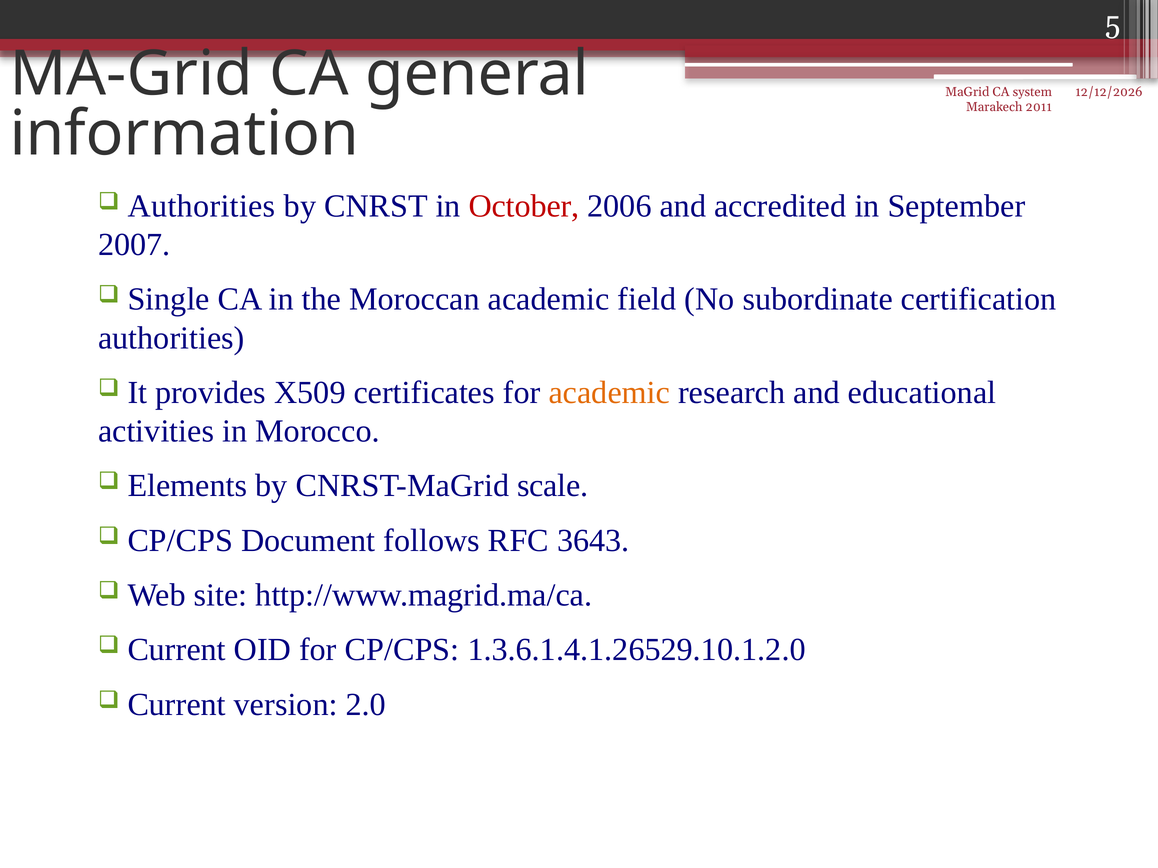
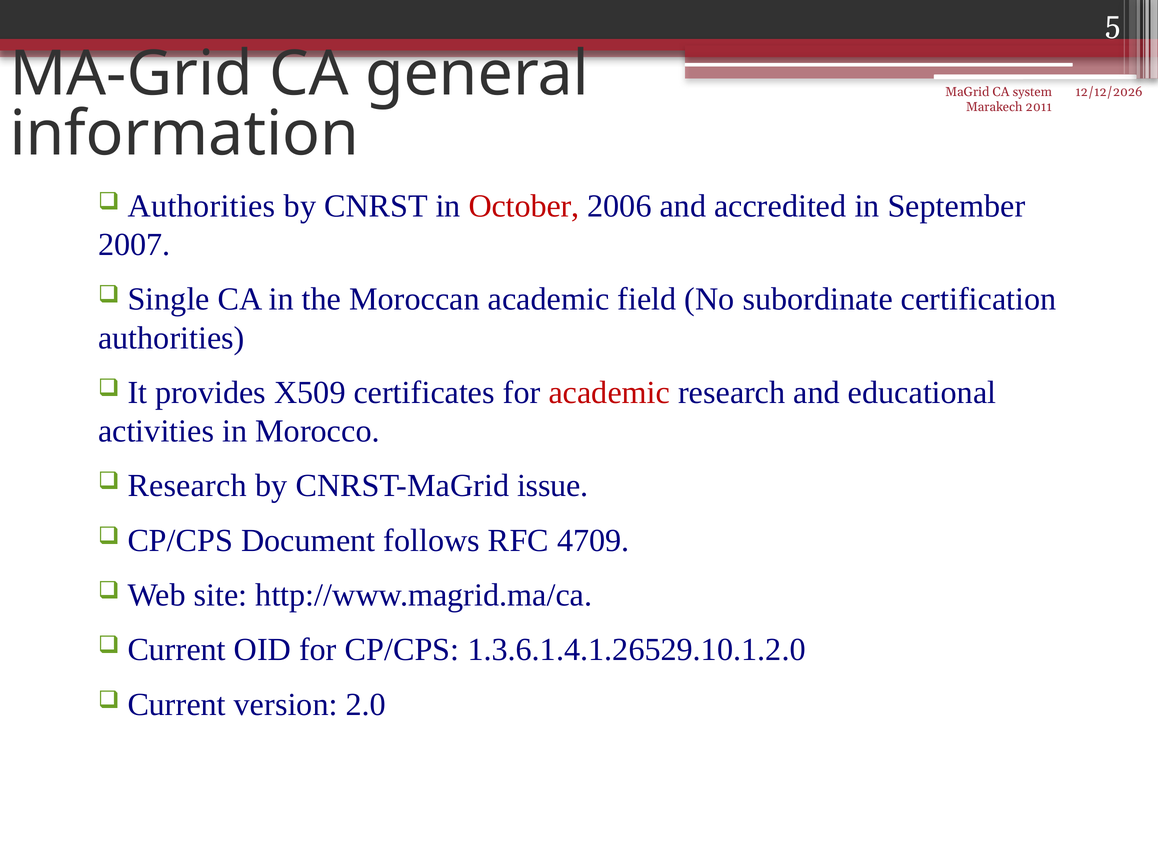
academic at (609, 393) colour: orange -> red
Elements at (187, 486): Elements -> Research
scale: scale -> issue
3643: 3643 -> 4709
